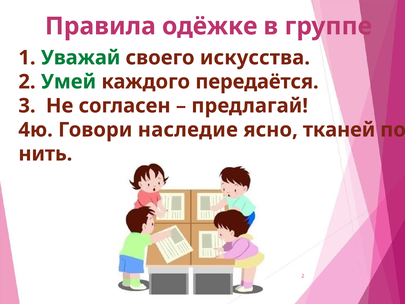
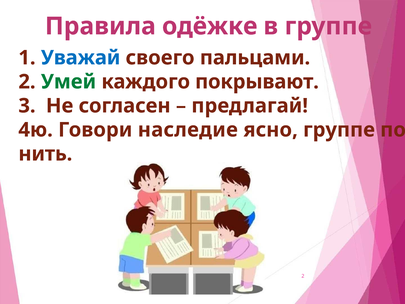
Уважай colour: green -> blue
искусства: искусства -> пальцами
передаётся: передаётся -> покрывают
ясно тканей: тканей -> группе
